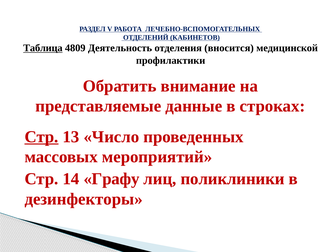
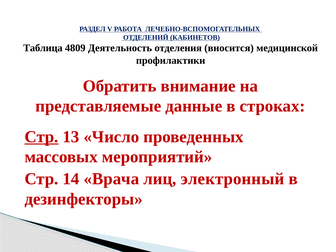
Таблица underline: present -> none
Графу: Графу -> Врача
поликлиники: поликлиники -> электронный
